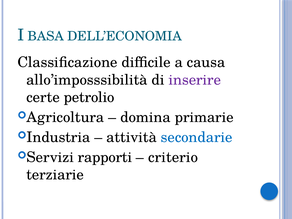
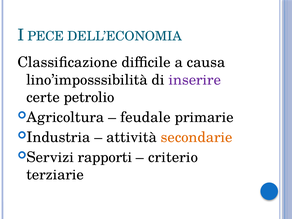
BASA: BASA -> PECE
allo’imposssibilità: allo’imposssibilità -> lino’imposssibilità
domina: domina -> feudale
secondarie colour: blue -> orange
